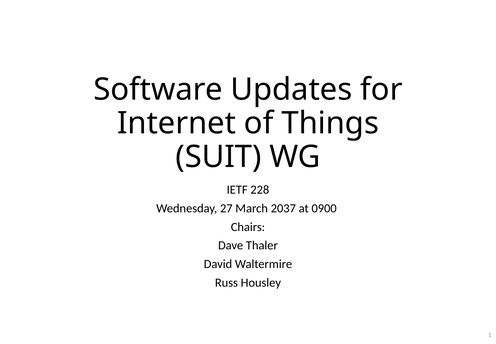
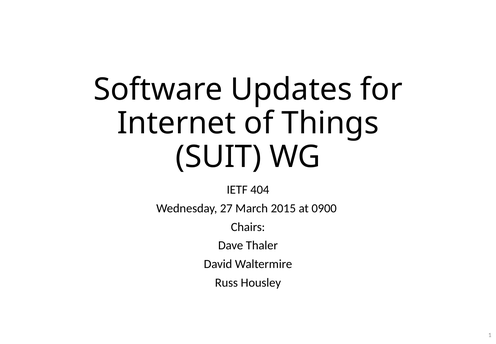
228: 228 -> 404
2037: 2037 -> 2015
